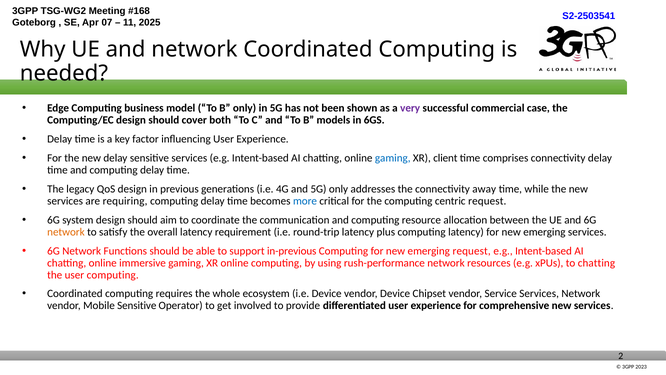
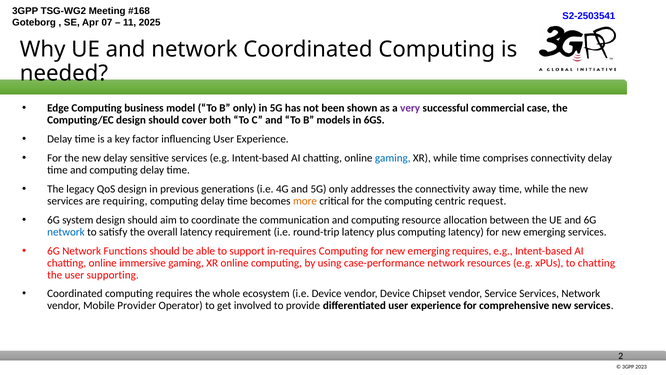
XR client: client -> while
more colour: blue -> orange
network at (66, 232) colour: orange -> blue
in-previous: in-previous -> in-requires
emerging request: request -> requires
rush-performance: rush-performance -> case-performance
user computing: computing -> supporting
Mobile Sensitive: Sensitive -> Provider
